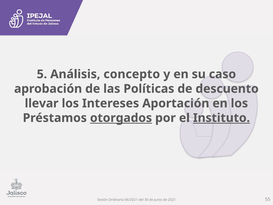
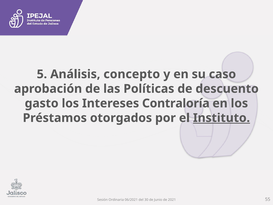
llevar: llevar -> gasto
Aportación: Aportación -> Contraloría
otorgados underline: present -> none
